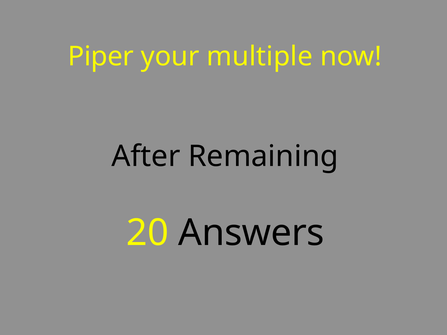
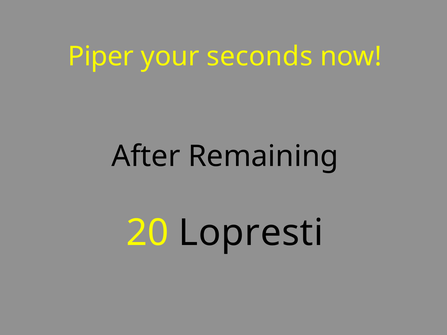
multiple: multiple -> seconds
Answers: Answers -> Lopresti
